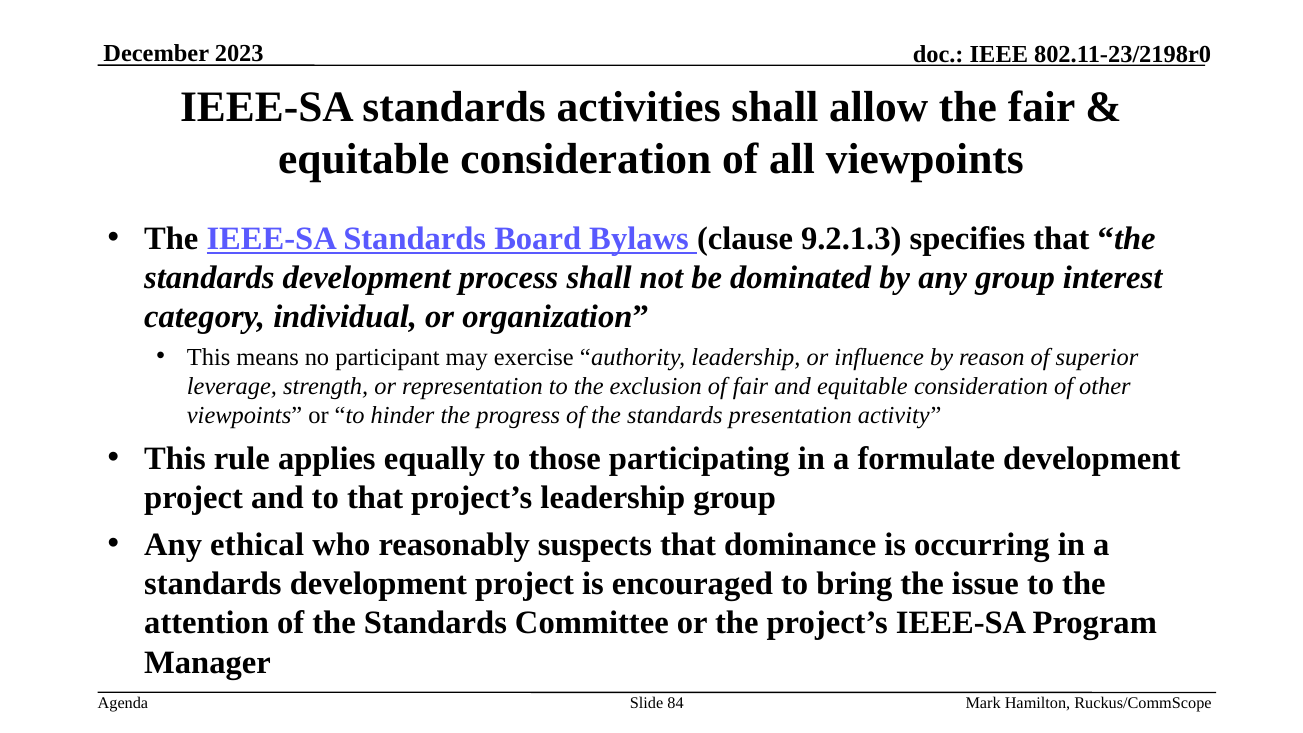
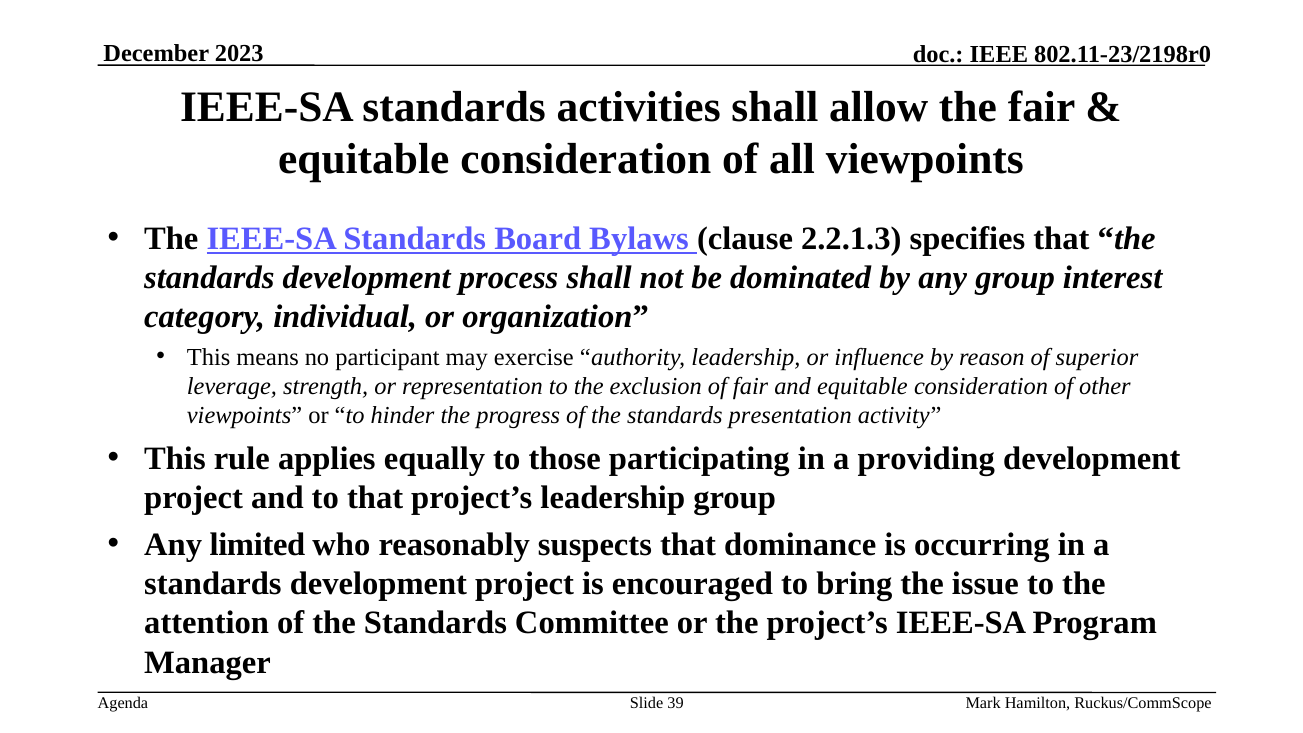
9.2.1.3: 9.2.1.3 -> 2.2.1.3
formulate: formulate -> providing
ethical: ethical -> limited
84: 84 -> 39
